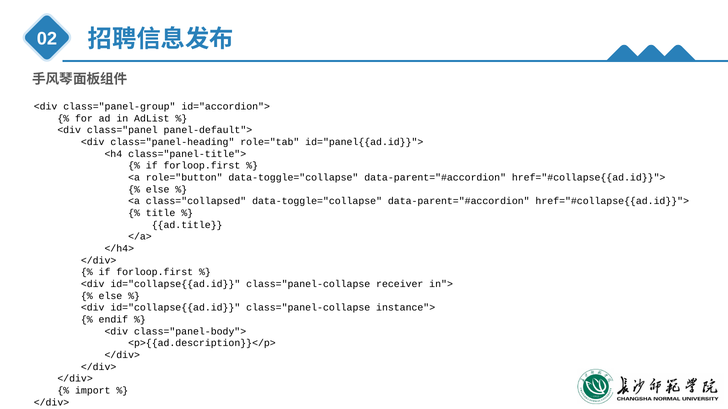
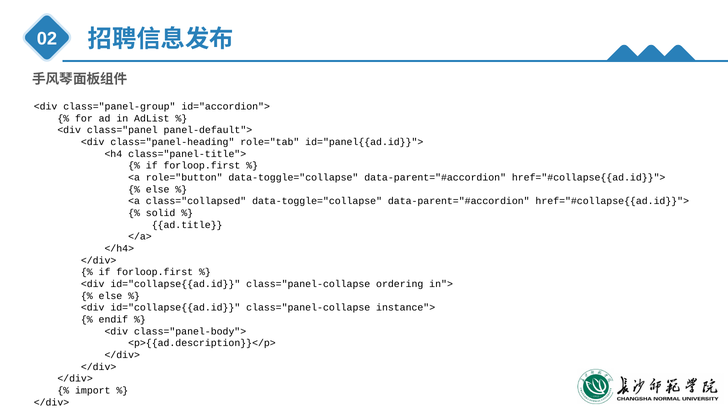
title: title -> solid
receiver: receiver -> ordering
